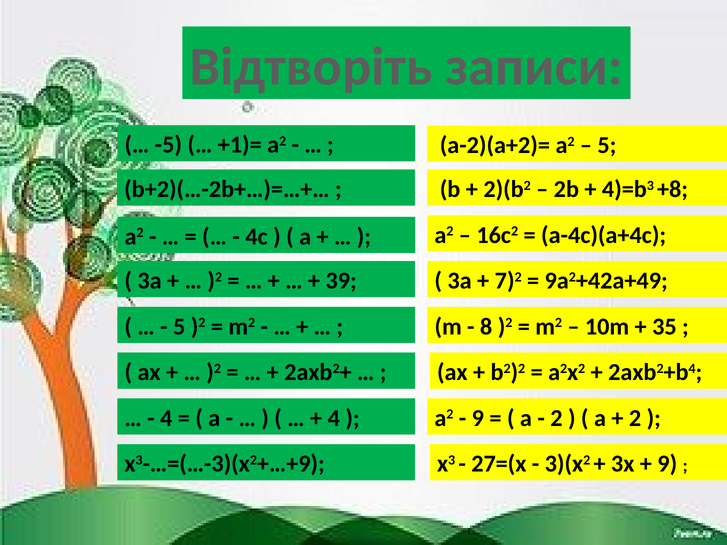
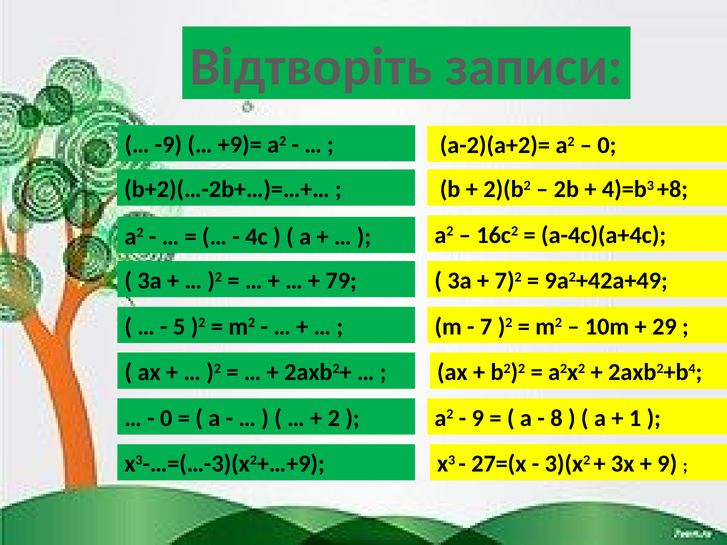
-5: -5 -> -9
+1)=: +1)= -> +9)=
5 at (607, 146): 5 -> 0
39: 39 -> 79
8: 8 -> 7
35: 35 -> 29
4 at (166, 418): 4 -> 0
4 at (334, 418): 4 -> 2
2 at (556, 418): 2 -> 8
2 at (635, 418): 2 -> 1
